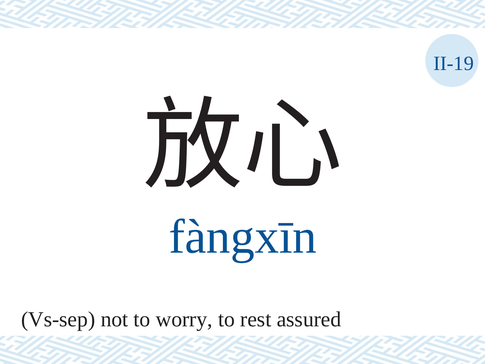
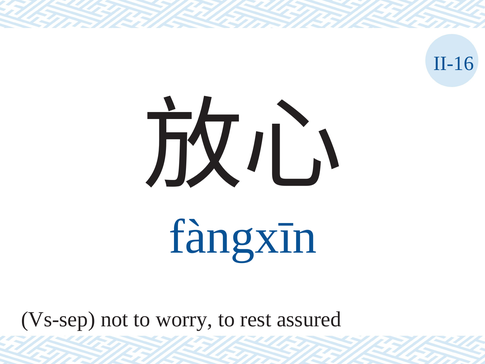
II-19: II-19 -> II-16
